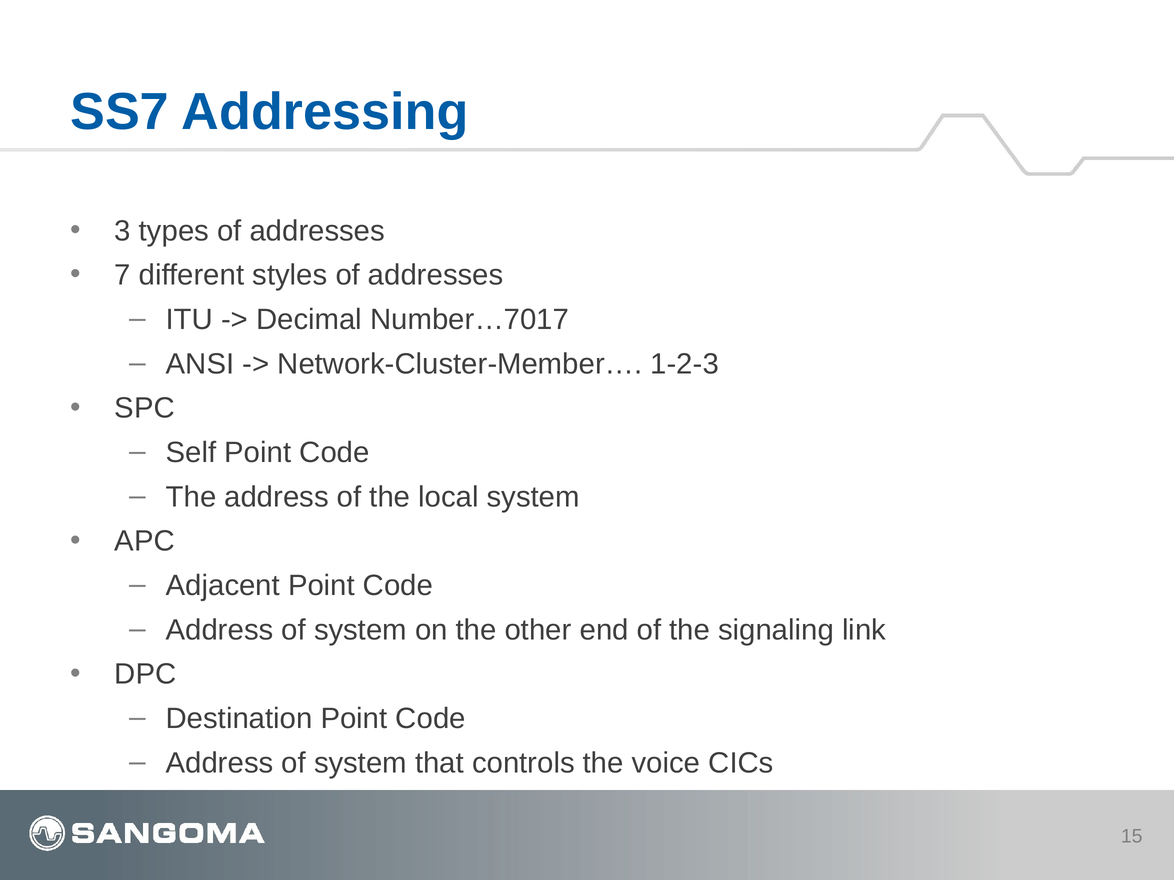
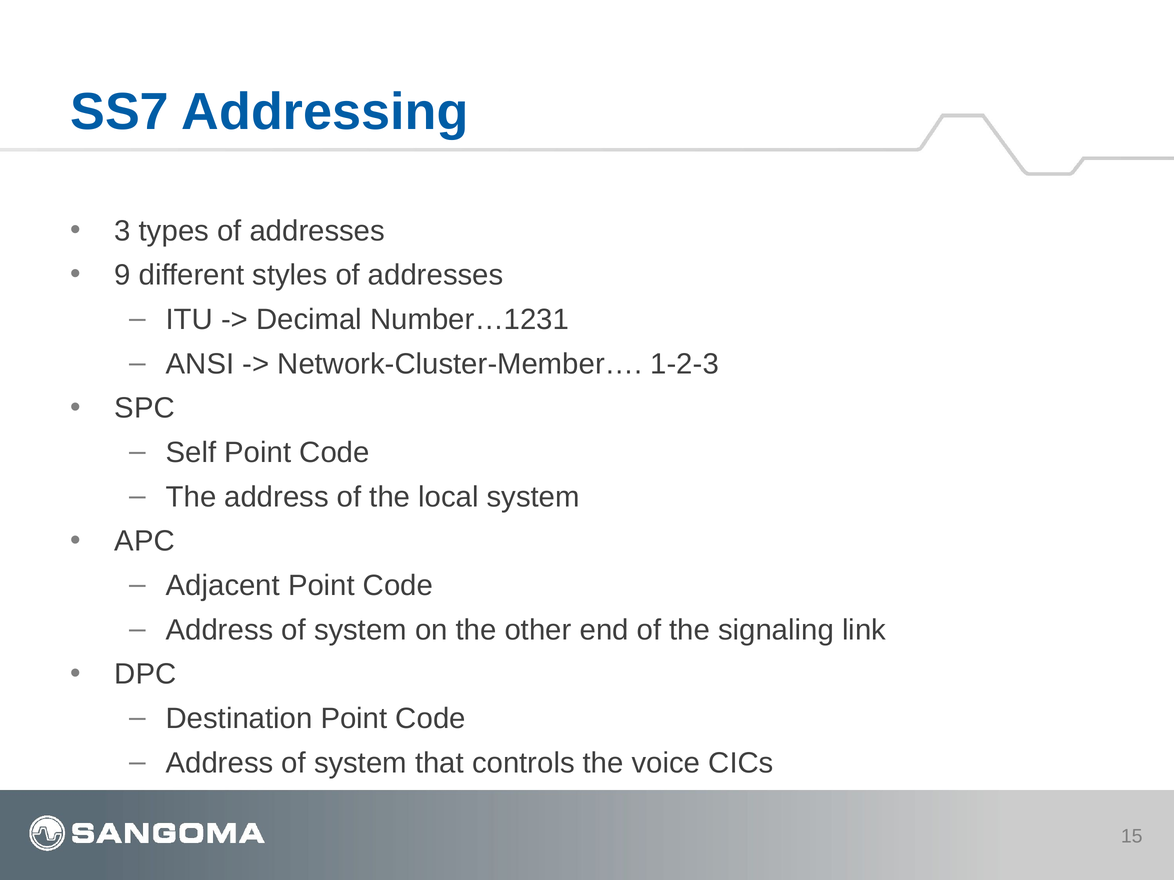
7: 7 -> 9
Number…7017: Number…7017 -> Number…1231
